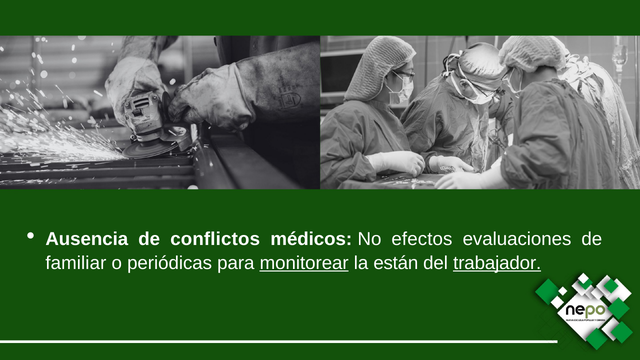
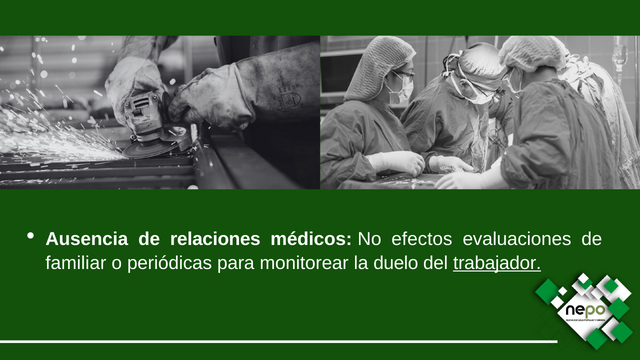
conflictos: conflictos -> relaciones
monitorear underline: present -> none
están: están -> duelo
